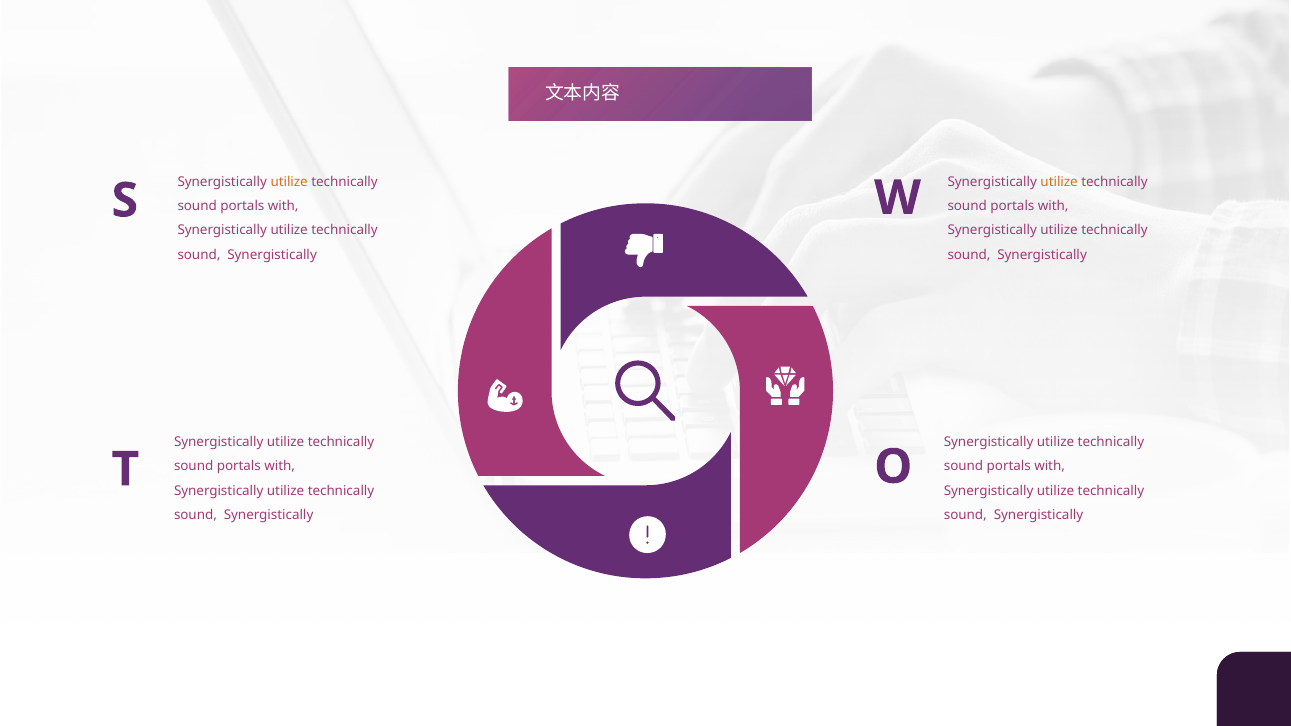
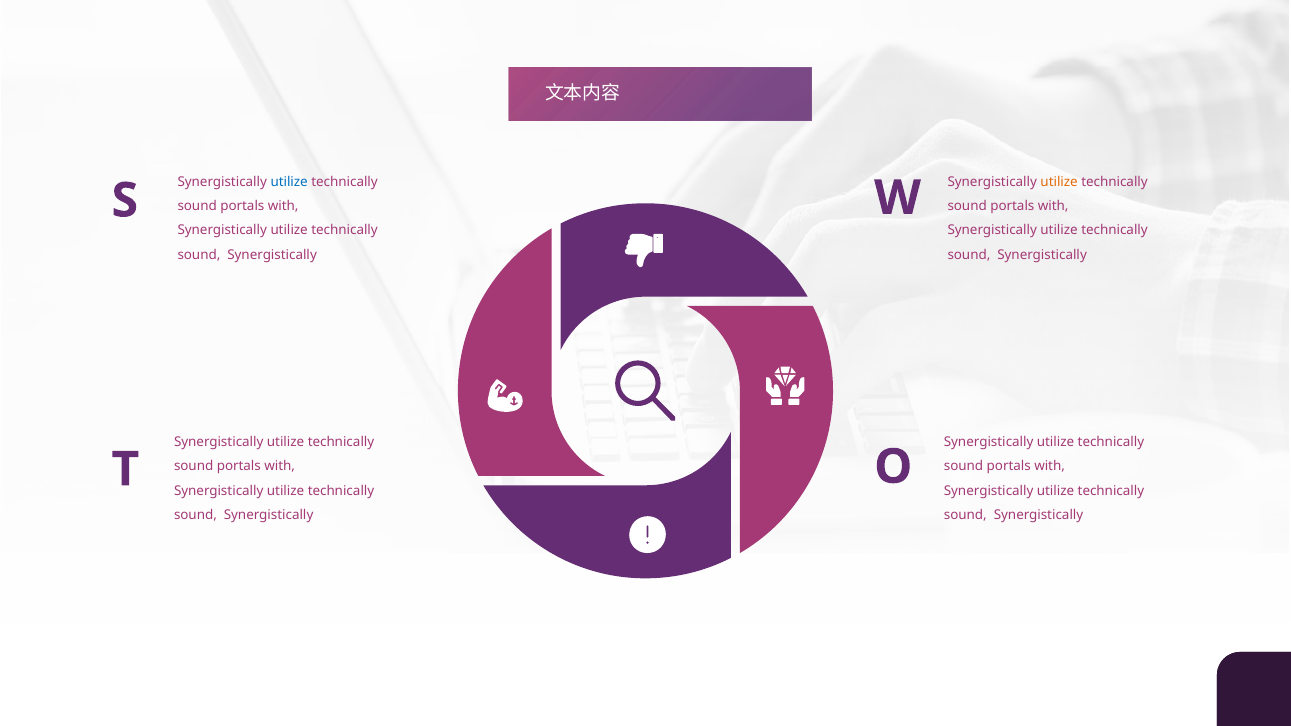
utilize at (289, 182) colour: orange -> blue
